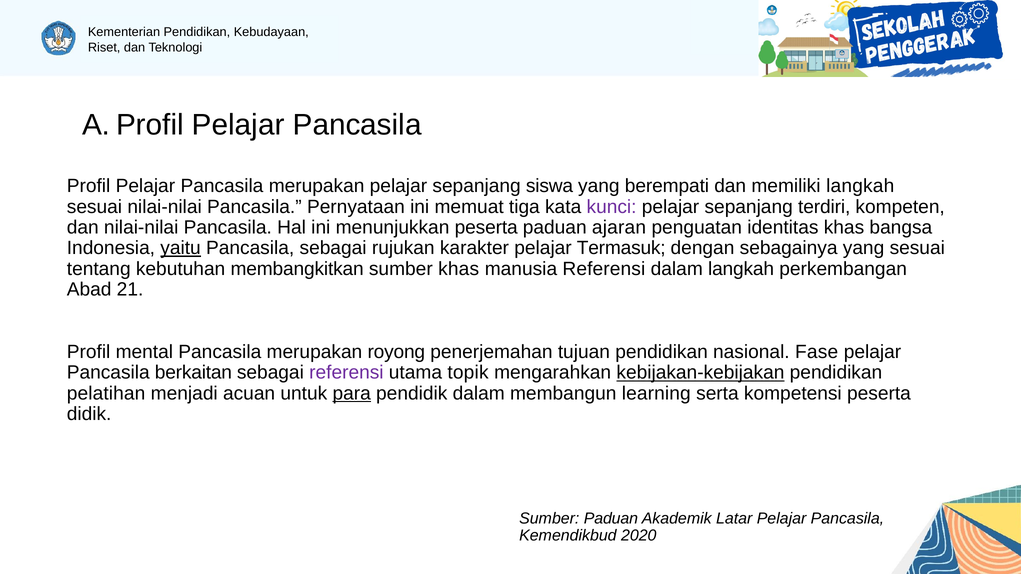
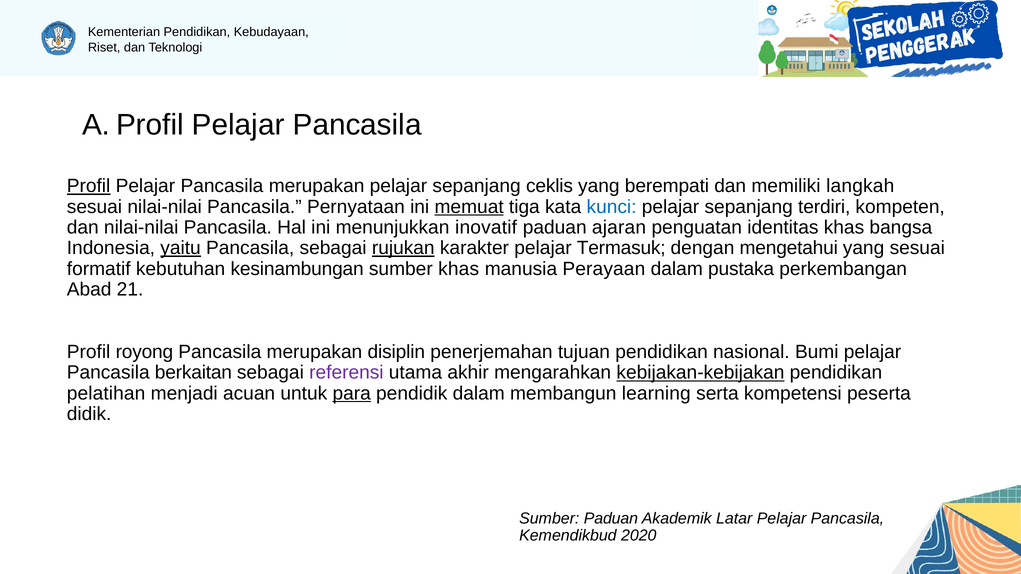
Profil at (89, 186) underline: none -> present
siswa: siswa -> ceklis
memuat underline: none -> present
kunci colour: purple -> blue
menunjukkan peserta: peserta -> inovatif
rujukan underline: none -> present
sebagainya: sebagainya -> mengetahui
tentang: tentang -> formatif
membangkitkan: membangkitkan -> kesinambungan
manusia Referensi: Referensi -> Perayaan
dalam langkah: langkah -> pustaka
mental: mental -> royong
royong: royong -> disiplin
Fase: Fase -> Bumi
topik: topik -> akhir
